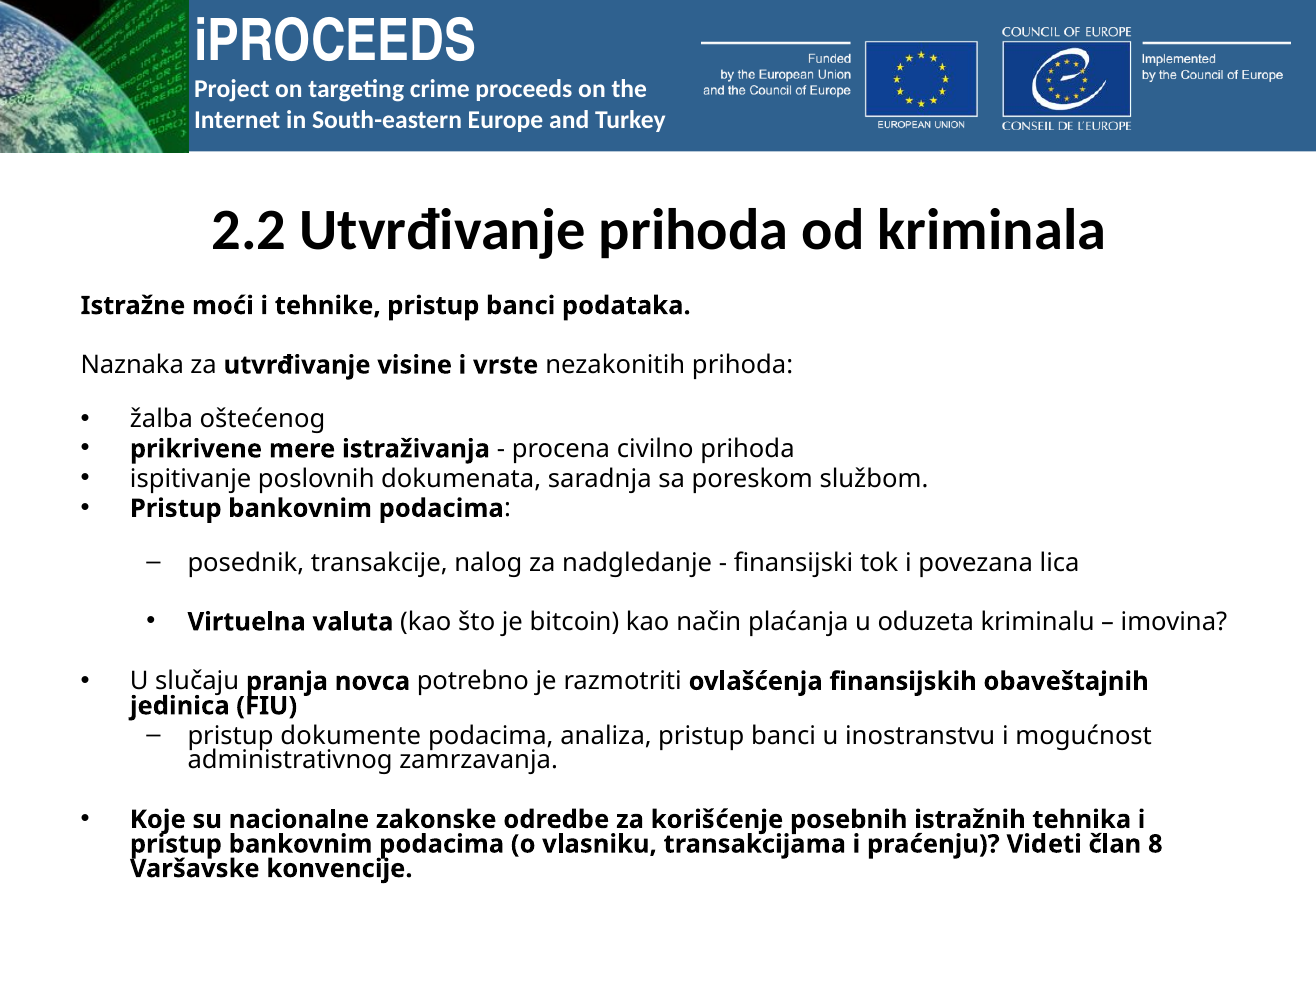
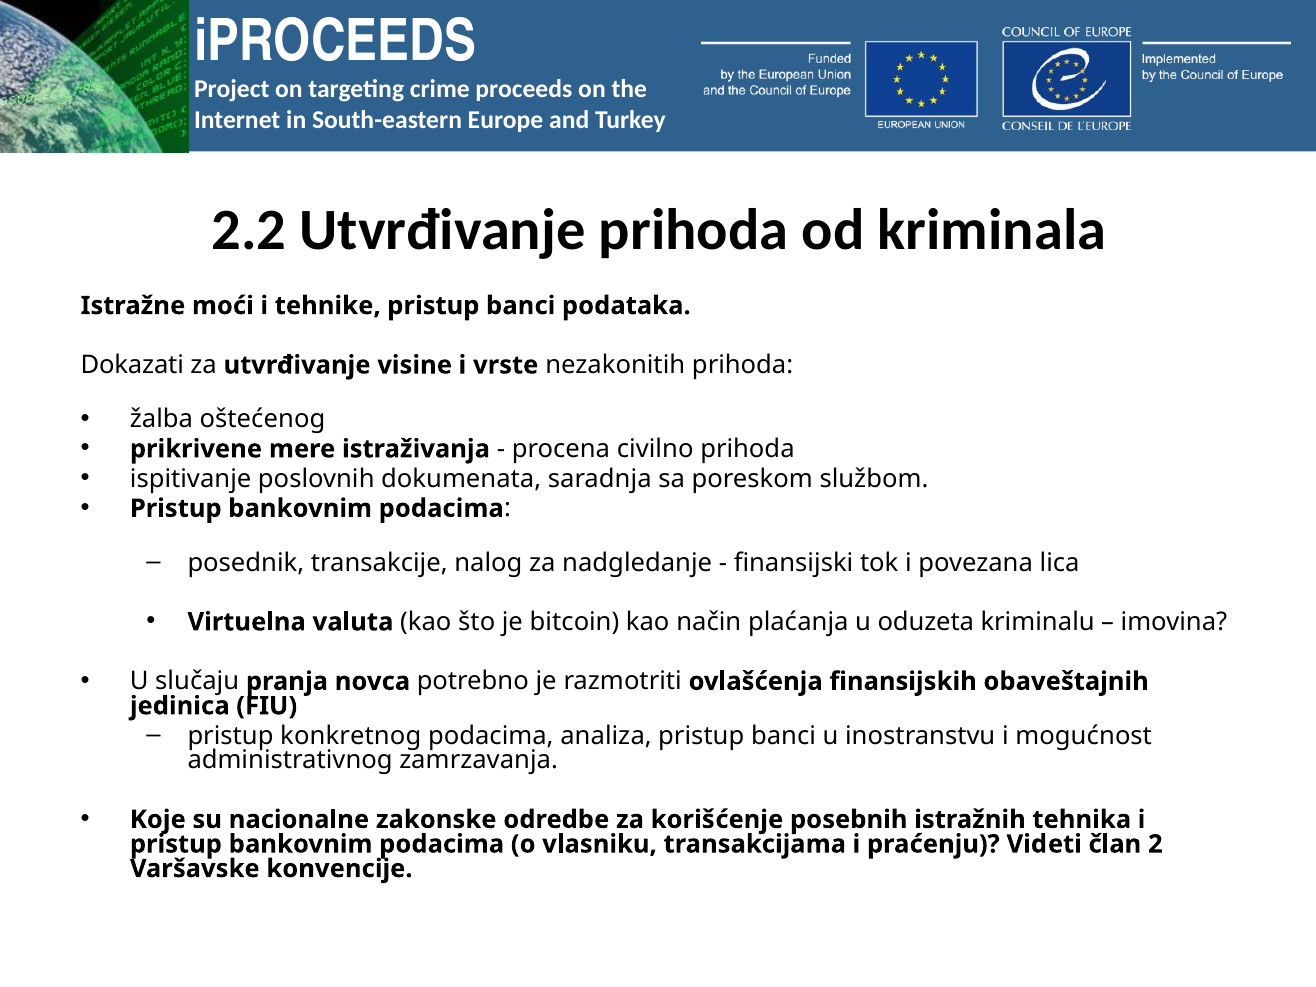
Naznaka: Naznaka -> Dokazati
dokumente: dokumente -> konkretnog
8: 8 -> 2
